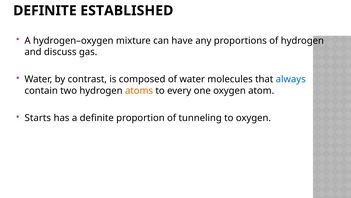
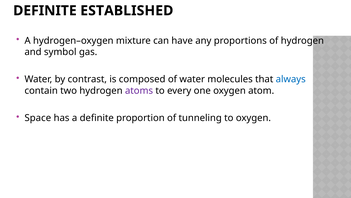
discuss: discuss -> symbol
atoms colour: orange -> purple
Starts: Starts -> Space
